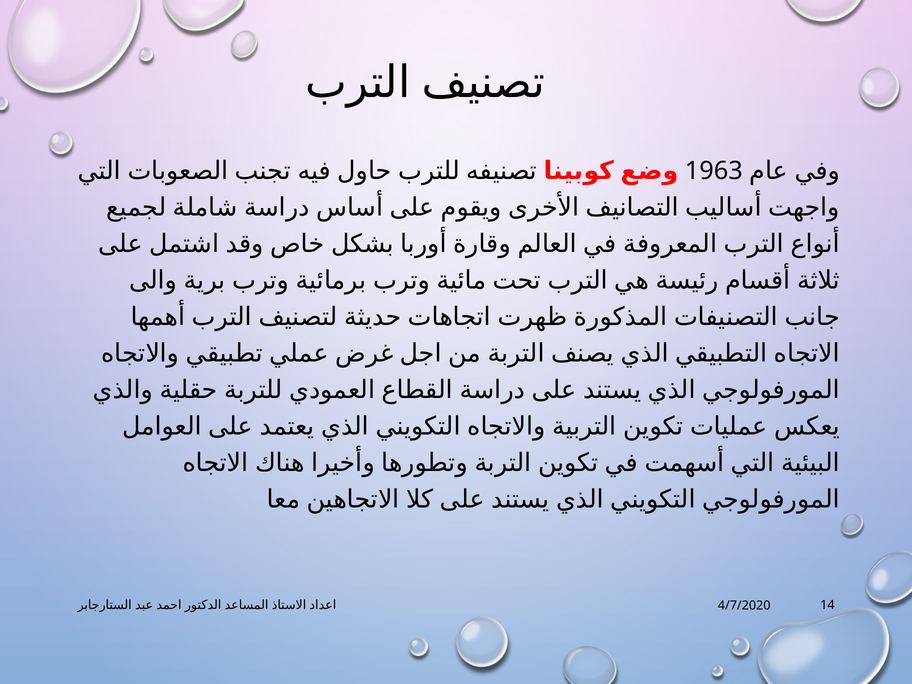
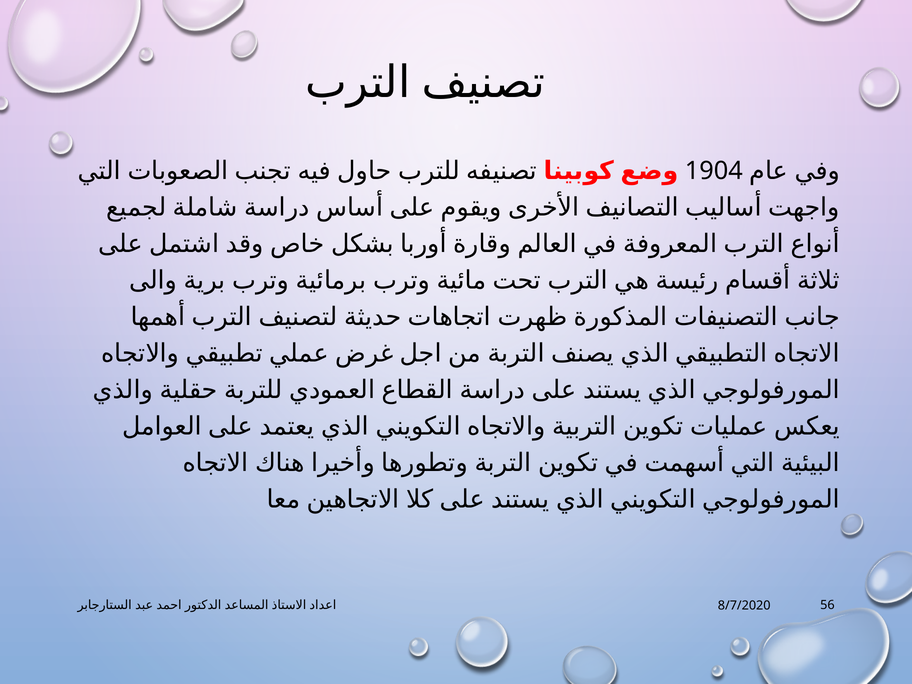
1963: 1963 -> 1904
14: 14 -> 56
4/7/2020: 4/7/2020 -> 8/7/2020
